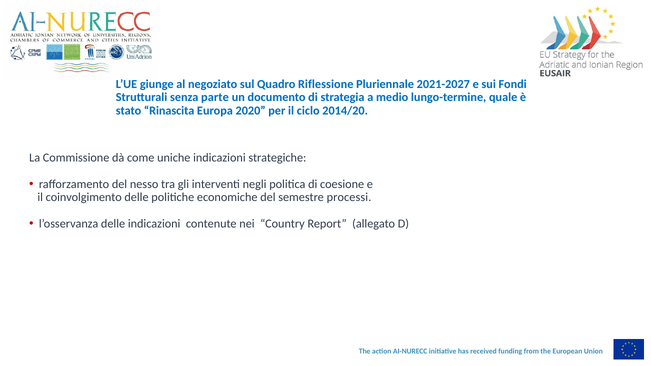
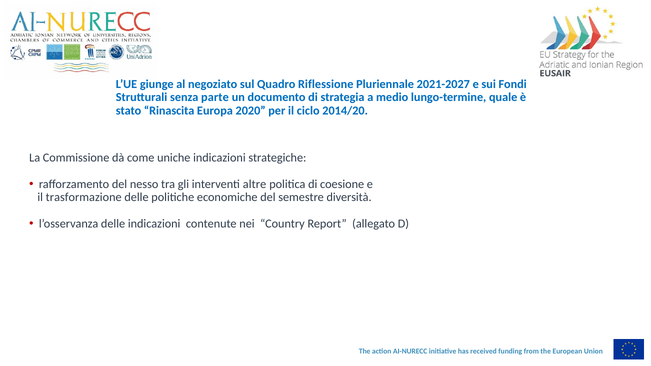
negli: negli -> altre
coinvolgimento: coinvolgimento -> trasformazione
processi: processi -> diversità
